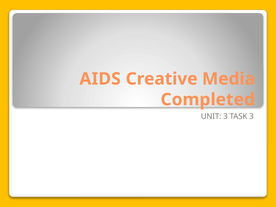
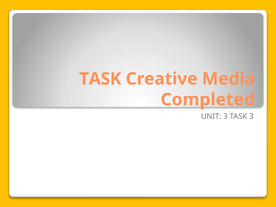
AIDS at (100, 79): AIDS -> TASK
